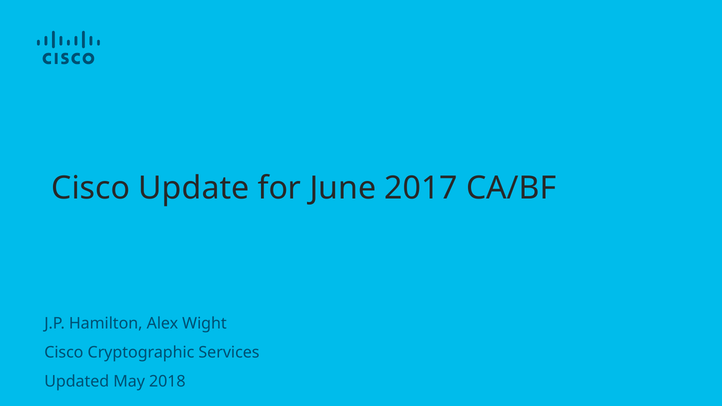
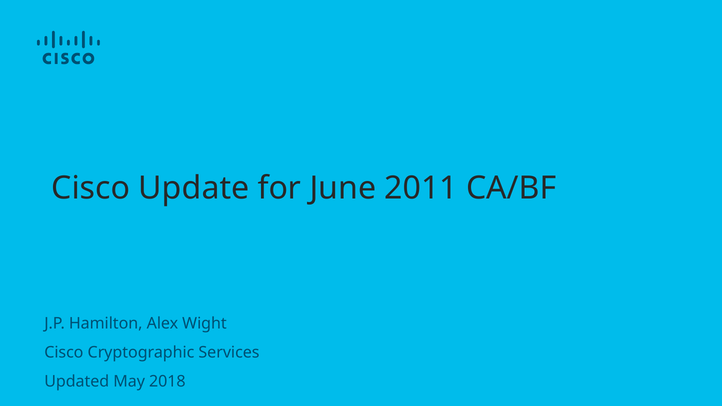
2017: 2017 -> 2011
